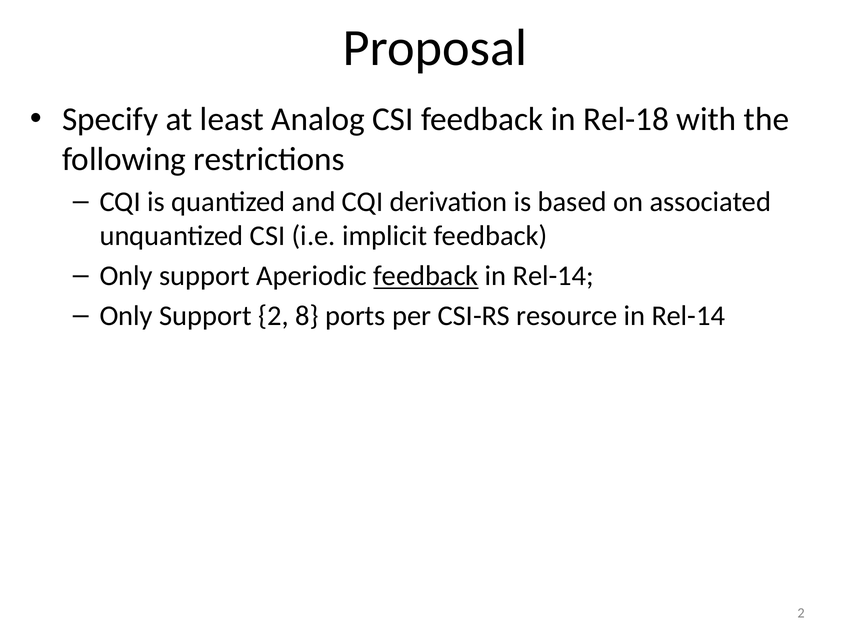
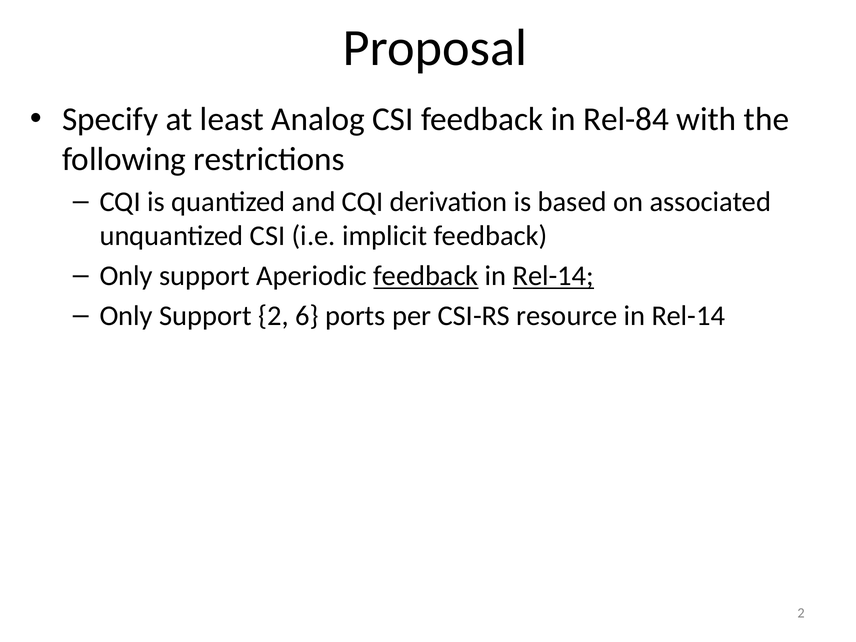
Rel-18: Rel-18 -> Rel-84
Rel-14 at (553, 276) underline: none -> present
8: 8 -> 6
